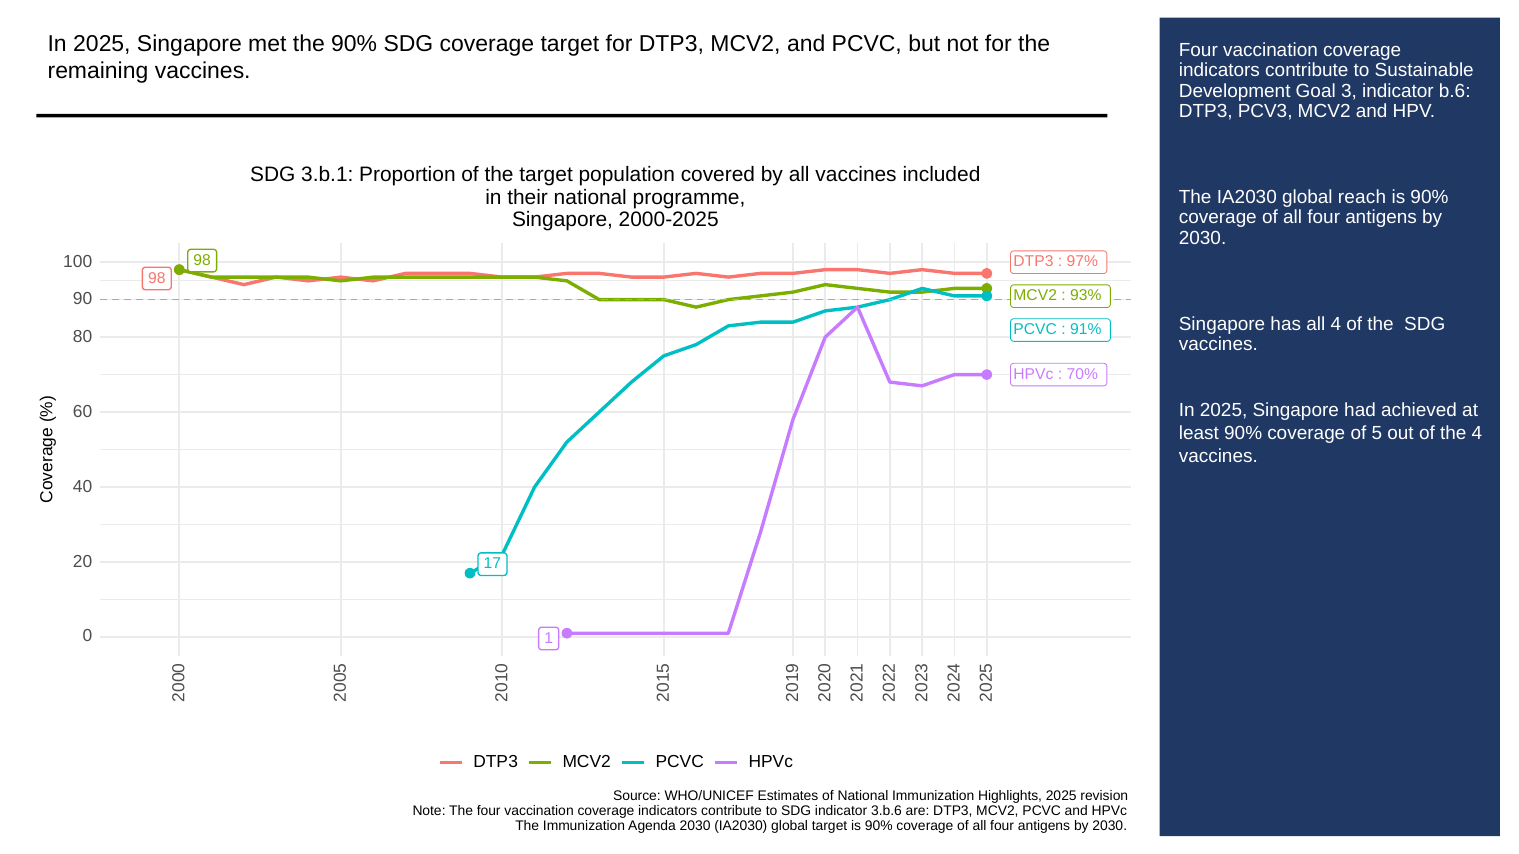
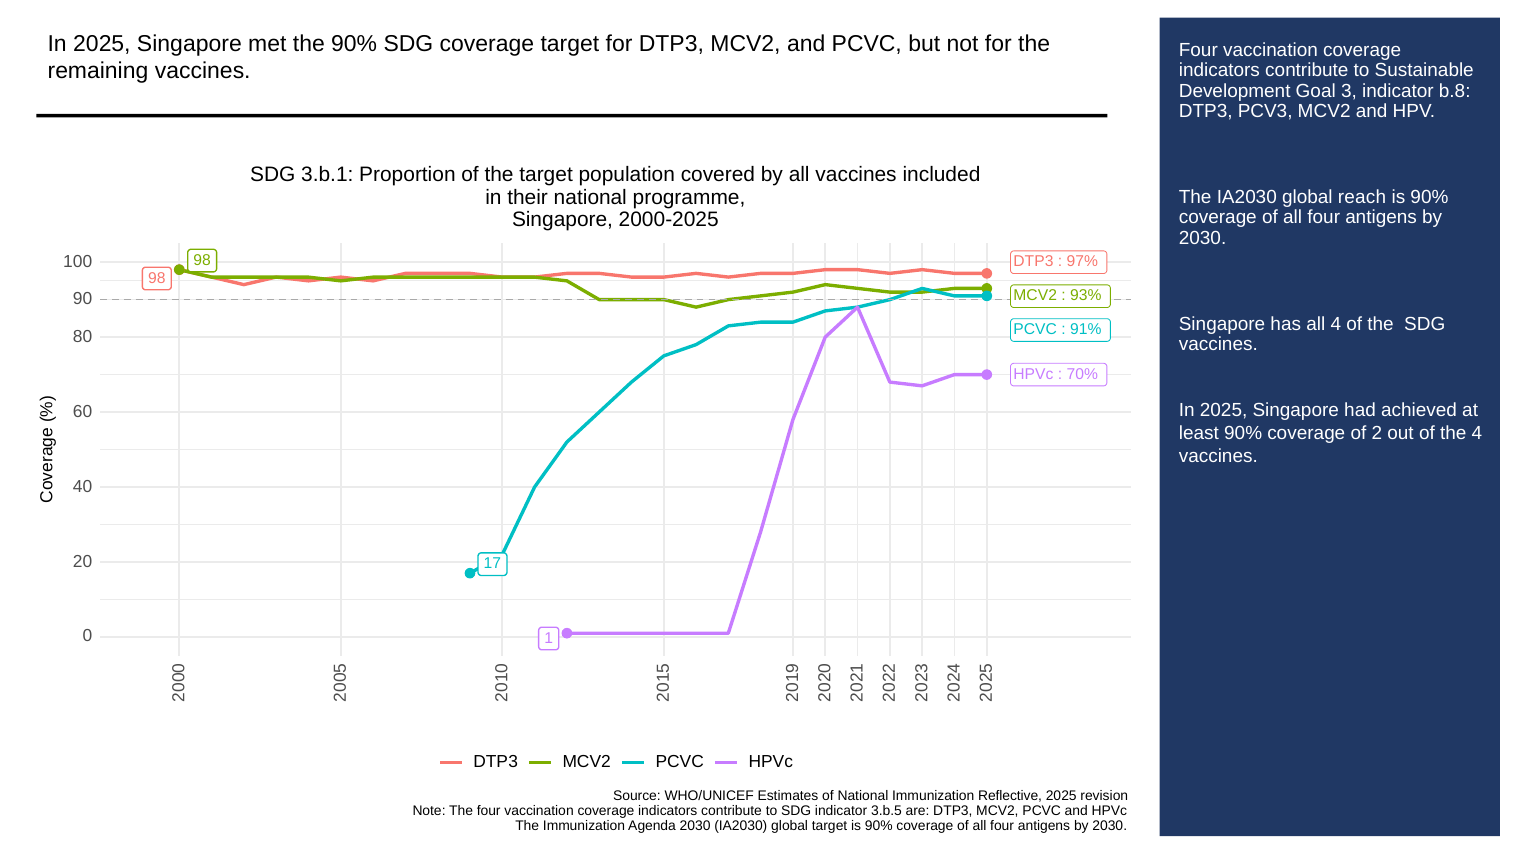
b.6: b.6 -> b.8
of 5: 5 -> 2
Highlights: Highlights -> Reflective
3.b.6: 3.b.6 -> 3.b.5
